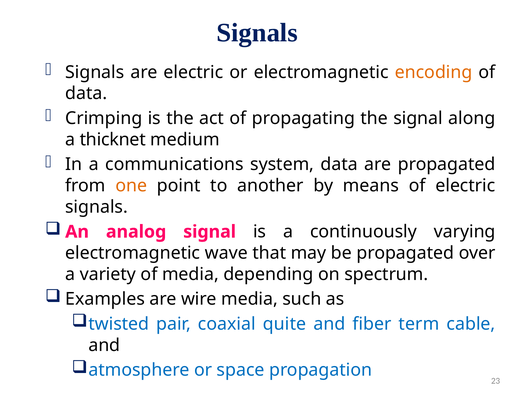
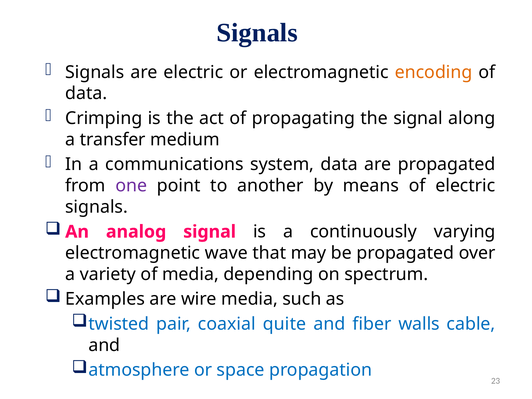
thicknet: thicknet -> transfer
one colour: orange -> purple
term: term -> walls
